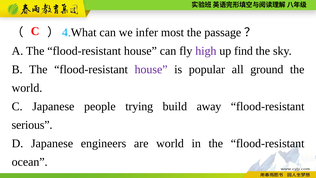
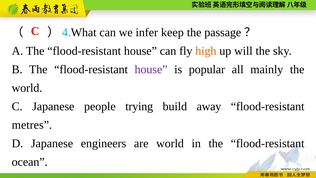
most: most -> keep
high colour: purple -> orange
find: find -> will
ground: ground -> mainly
serious: serious -> metres
